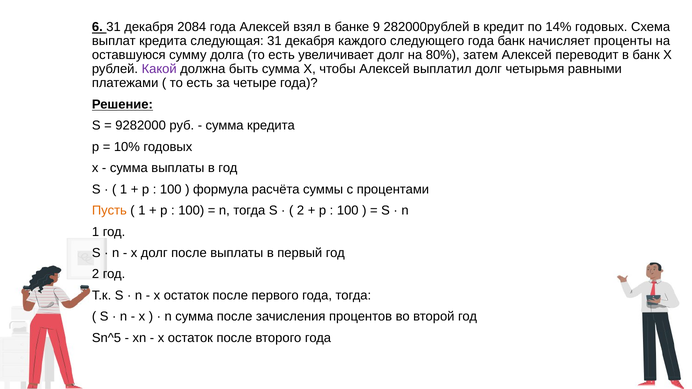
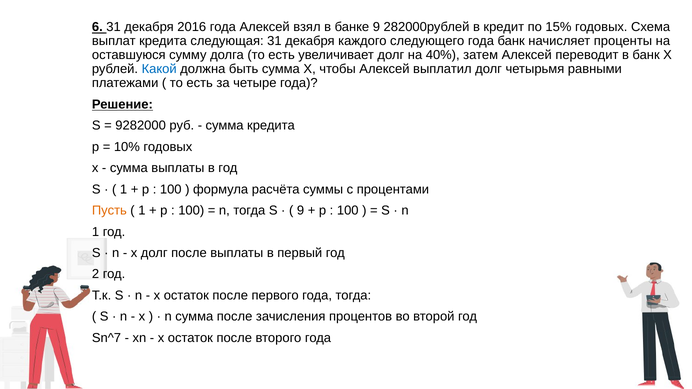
2084: 2084 -> 2016
14%: 14% -> 15%
80%: 80% -> 40%
Какой colour: purple -> blue
2 at (301, 211): 2 -> 9
Sn^5: Sn^5 -> Sn^7
